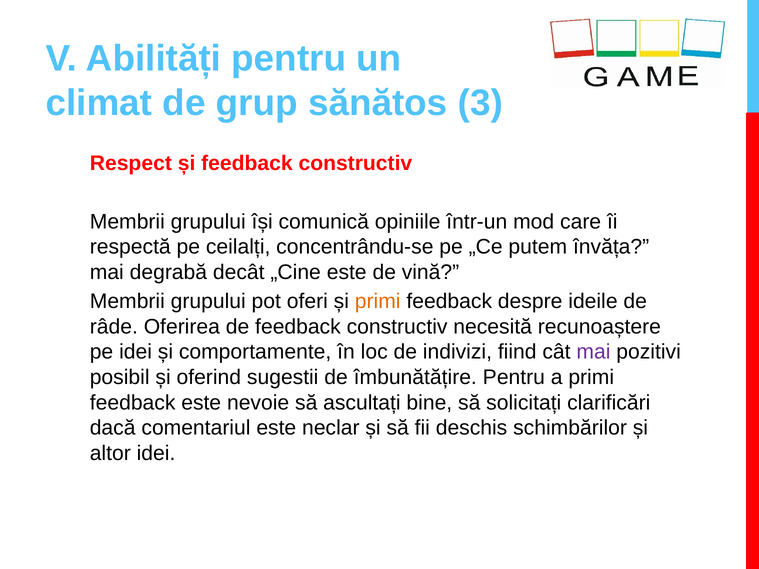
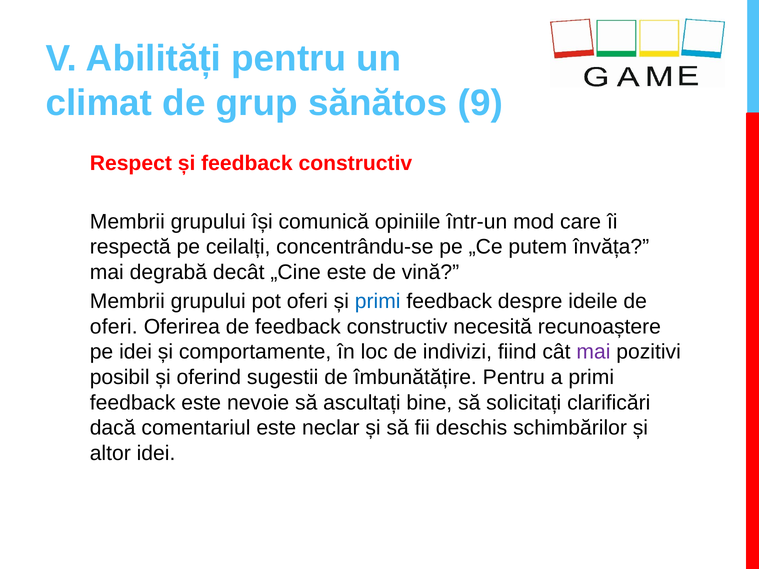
3: 3 -> 9
primi at (378, 302) colour: orange -> blue
râde at (114, 327): râde -> oferi
